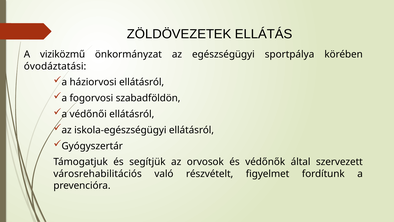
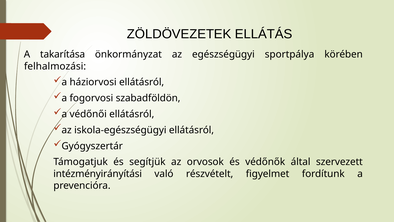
viziközmű: viziközmű -> takarítása
óvodáztatási: óvodáztatási -> felhalmozási
városrehabilitációs: városrehabilitációs -> intézményirányítási
